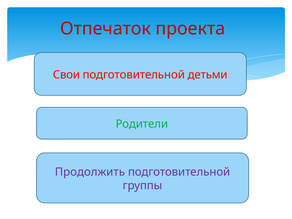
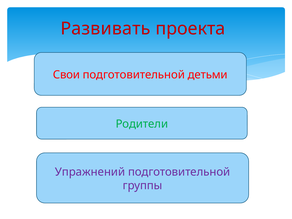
Отпечаток: Отпечаток -> Развивать
Продолжить: Продолжить -> Упражнений
